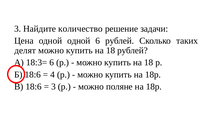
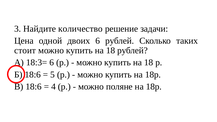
одной одной: одной -> двоих
делят: делят -> стоит
4: 4 -> 5
3 at (53, 87): 3 -> 4
